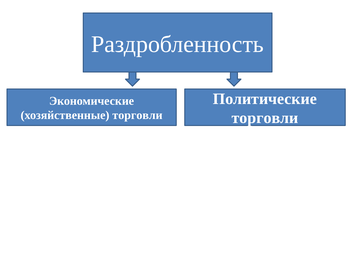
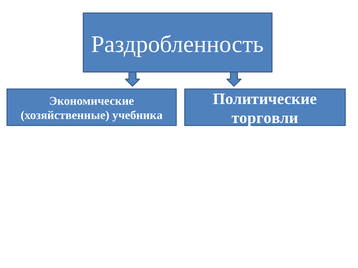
хозяйственные торговли: торговли -> учебника
